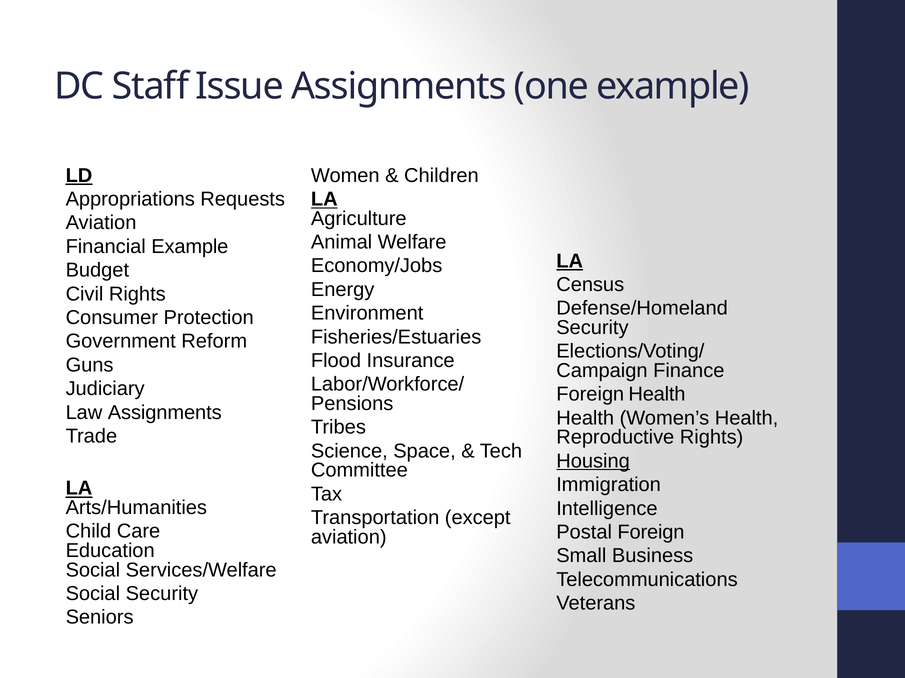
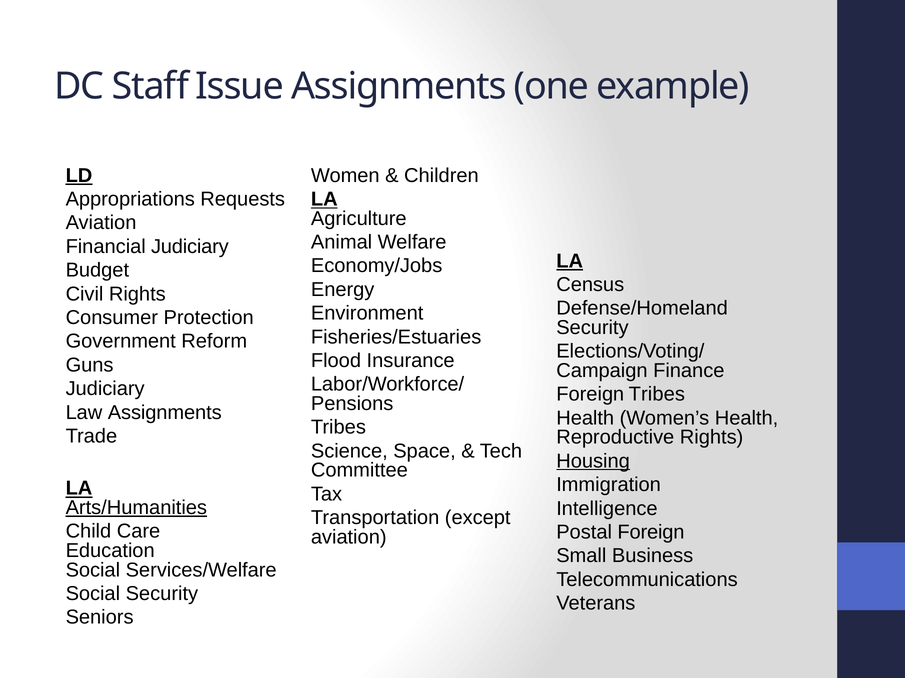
Financial Example: Example -> Judiciary
Foreign Health: Health -> Tribes
Arts/Humanities underline: none -> present
